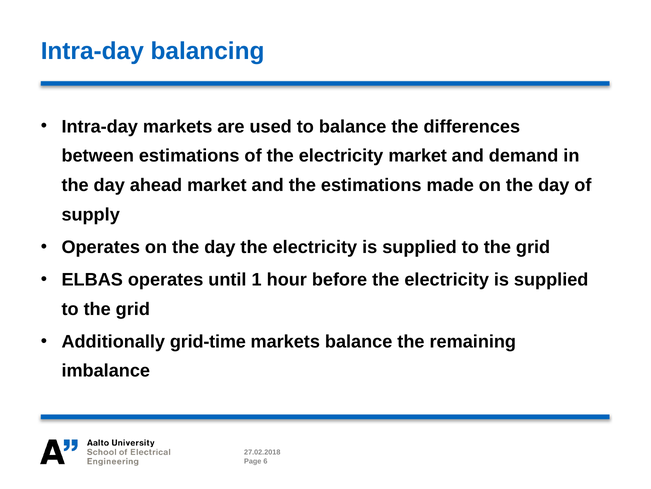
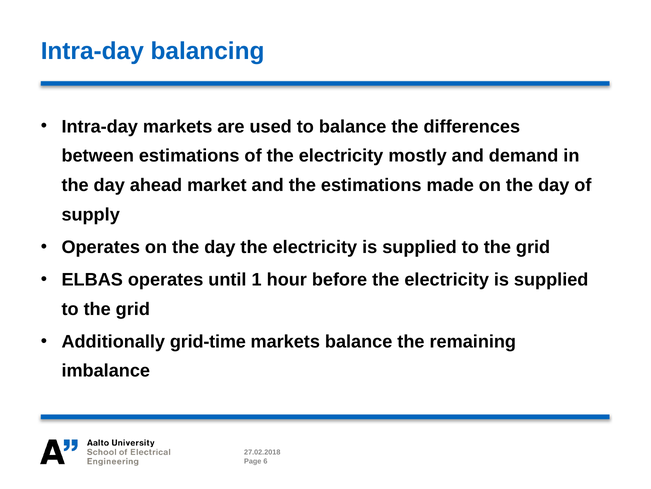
electricity market: market -> mostly
